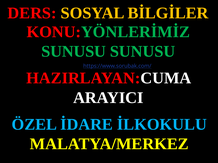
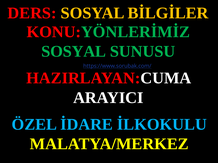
SUNUSU at (74, 52): SUNUSU -> SOSYAL
